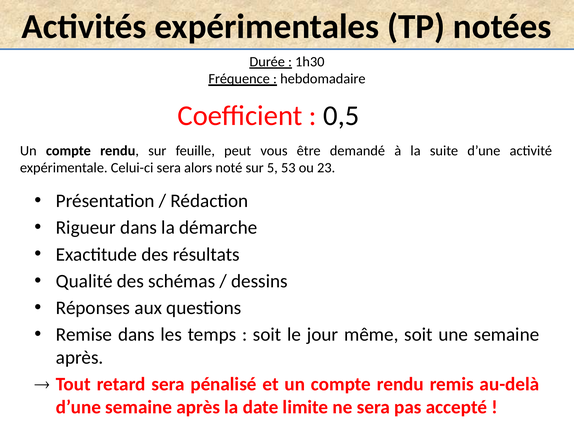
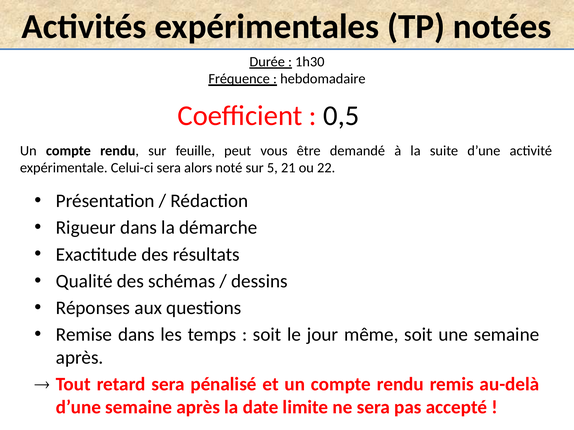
53: 53 -> 21
23: 23 -> 22
